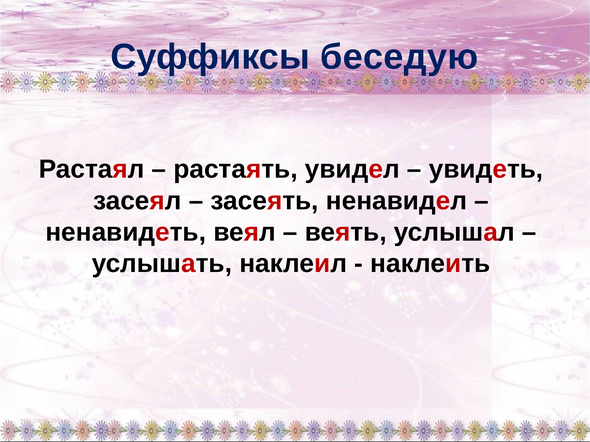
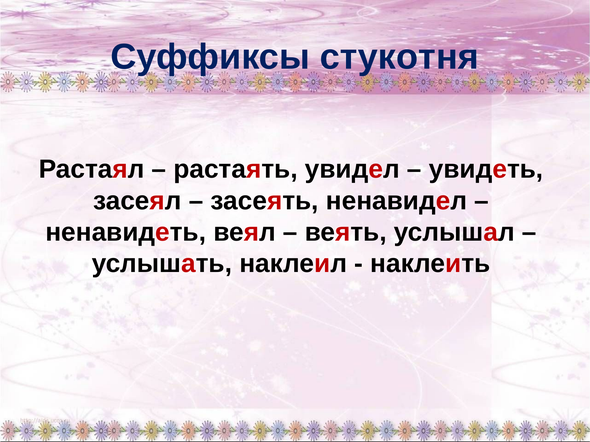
беседую: беседую -> стукотня
